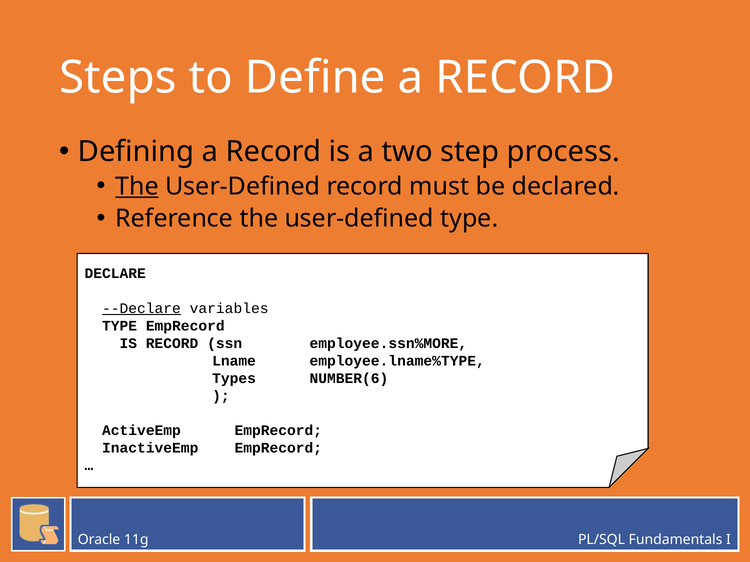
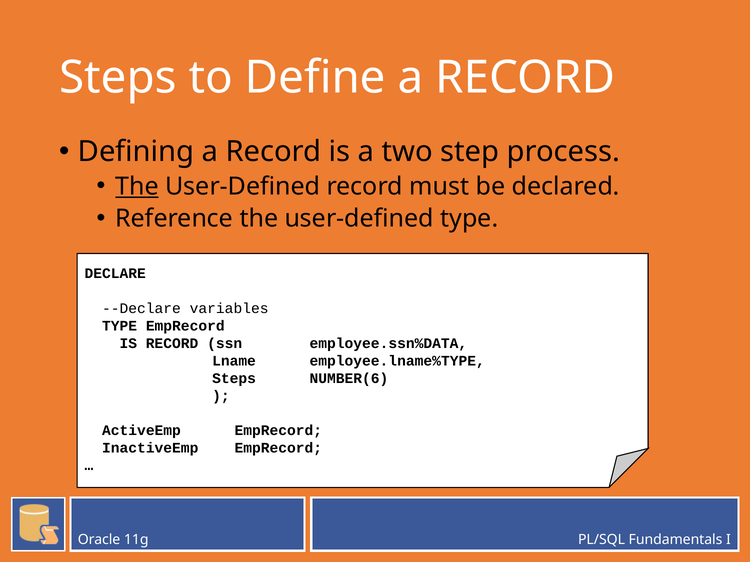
--Declare underline: present -> none
employee.ssn%MORE: employee.ssn%MORE -> employee.ssn%DATA
Types at (234, 379): Types -> Steps
